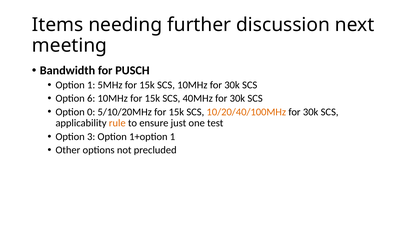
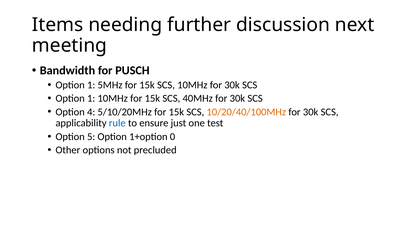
6 at (91, 99): 6 -> 1
0: 0 -> 4
rule colour: orange -> blue
3: 3 -> 5
1+option 1: 1 -> 0
